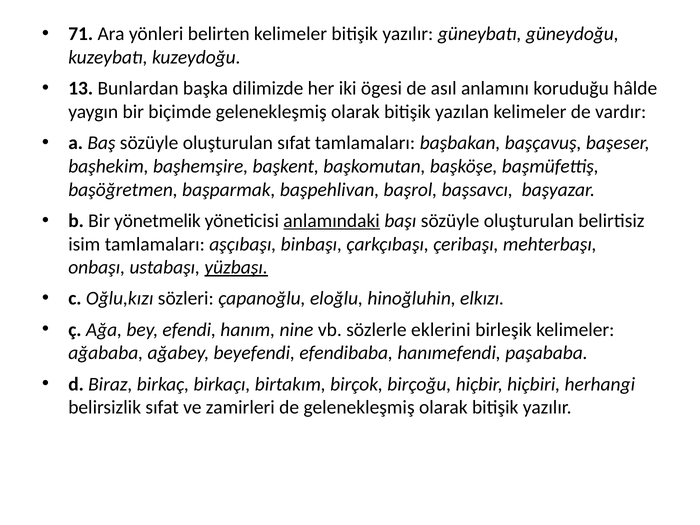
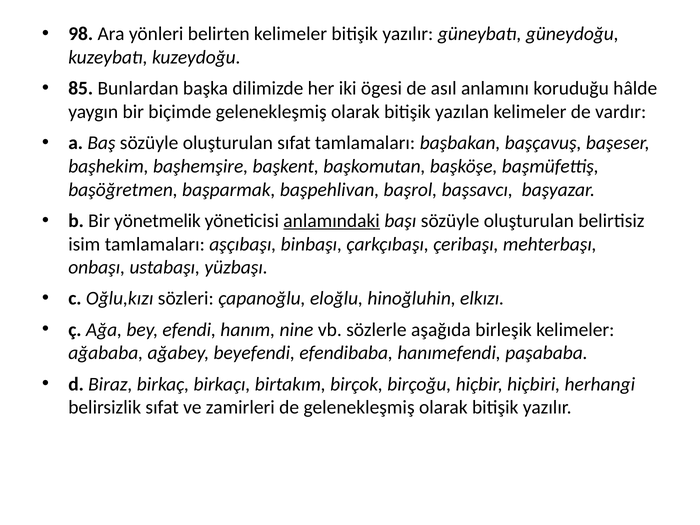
71: 71 -> 98
13: 13 -> 85
yüzbaşı underline: present -> none
eklerini: eklerini -> aşağıda
